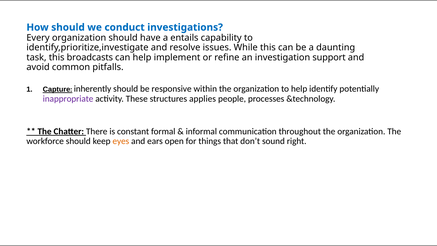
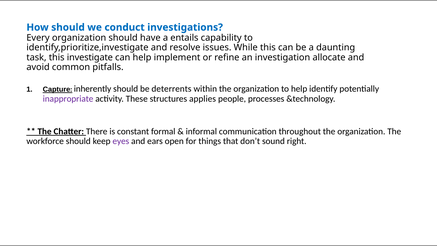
broadcasts: broadcasts -> investigate
support: support -> allocate
responsive: responsive -> deterrents
eyes colour: orange -> purple
